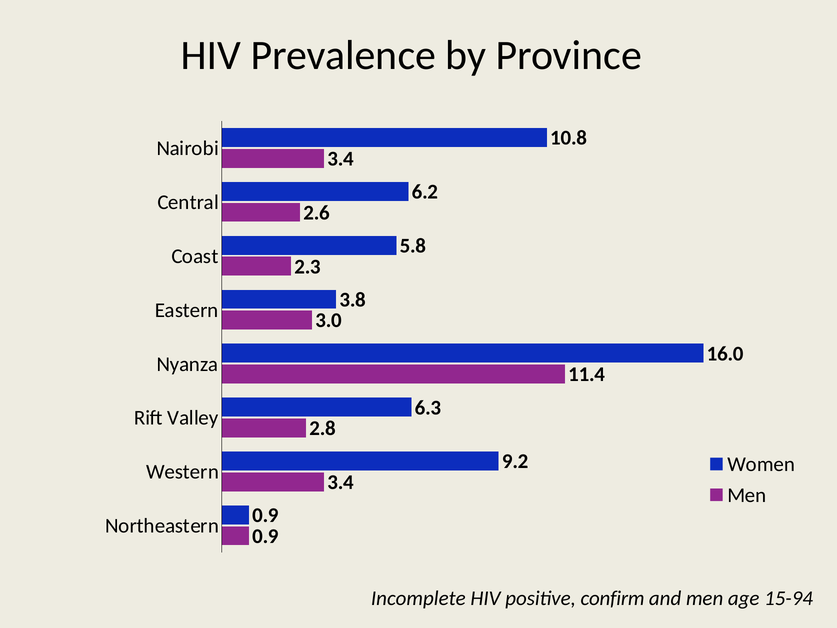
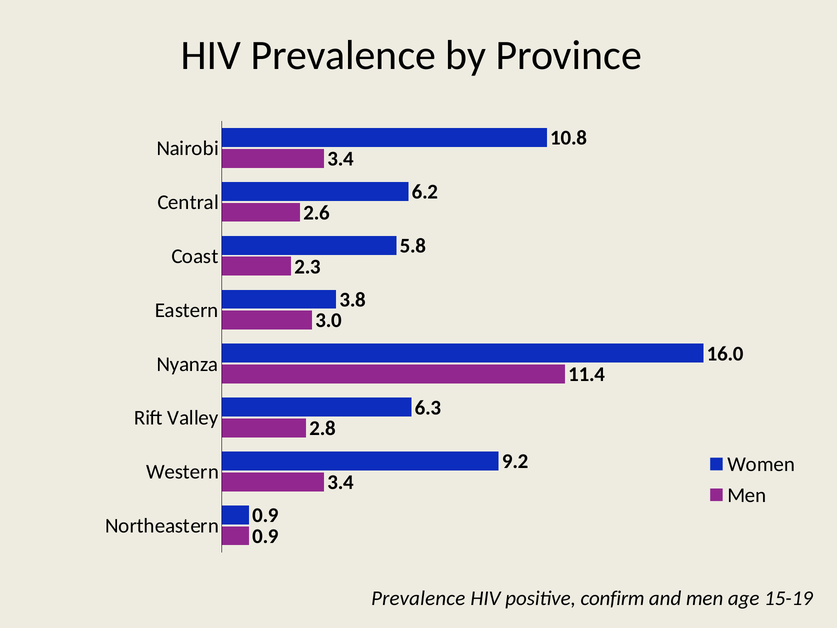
Incomplete at (418, 598): Incomplete -> Prevalence
15-94: 15-94 -> 15-19
